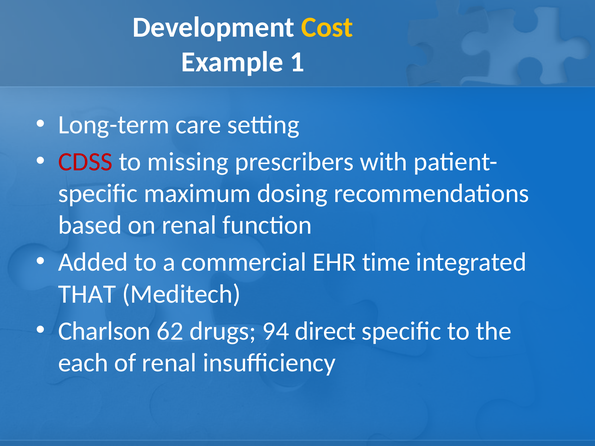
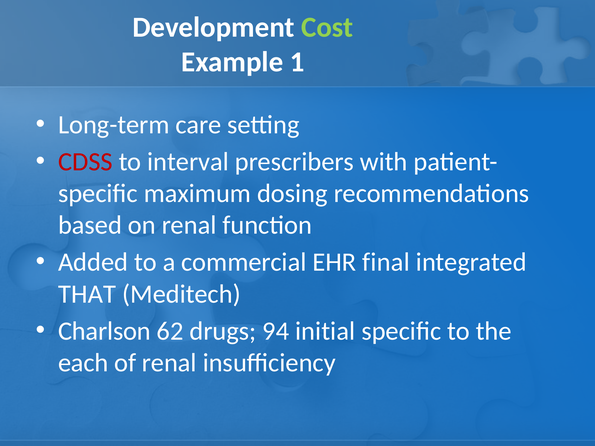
Cost colour: yellow -> light green
missing: missing -> interval
time: time -> final
direct: direct -> initial
